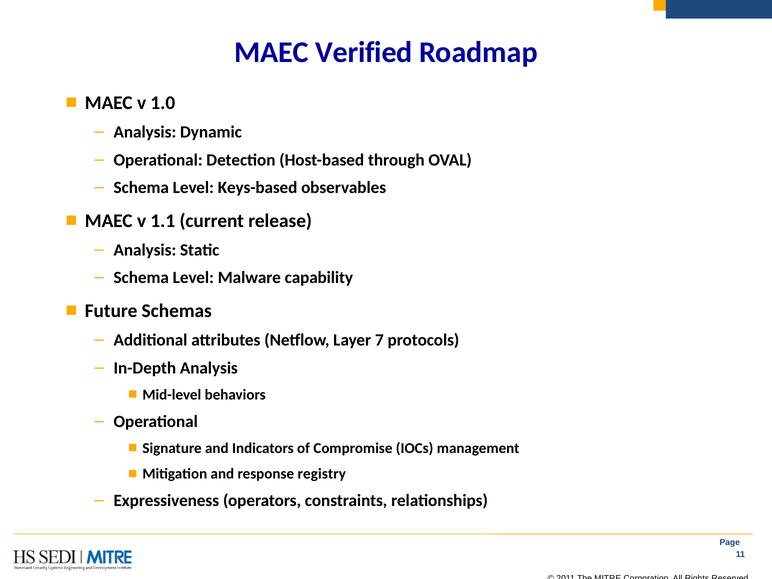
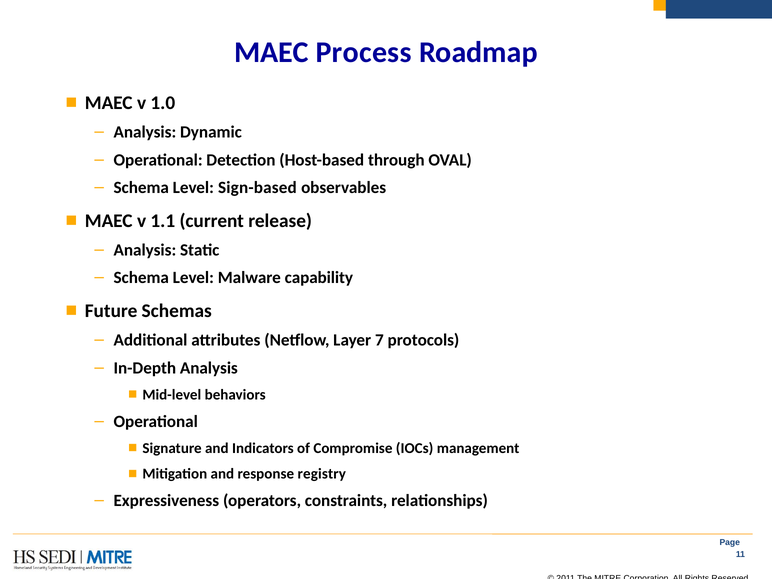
Verified: Verified -> Process
Keys-based: Keys-based -> Sign-based
